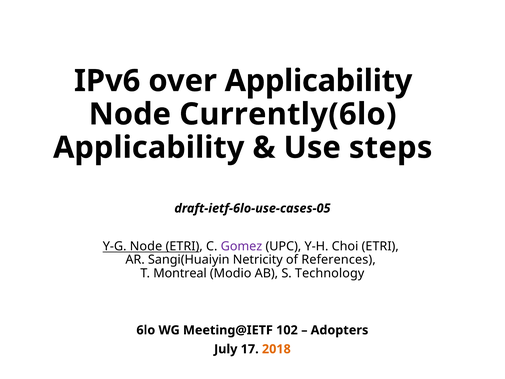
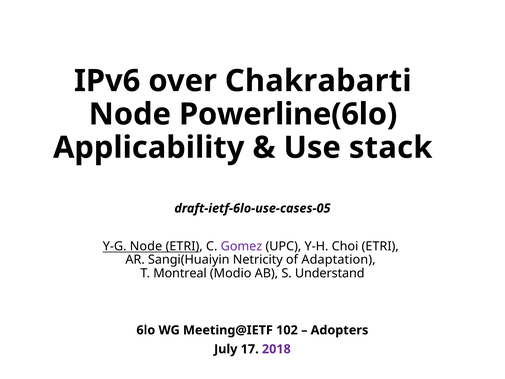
over Applicability: Applicability -> Chakrabarti
Currently(6lo: Currently(6lo -> Powerline(6lo
steps: steps -> stack
References: References -> Adaptation
Technology: Technology -> Understand
2018 colour: orange -> purple
